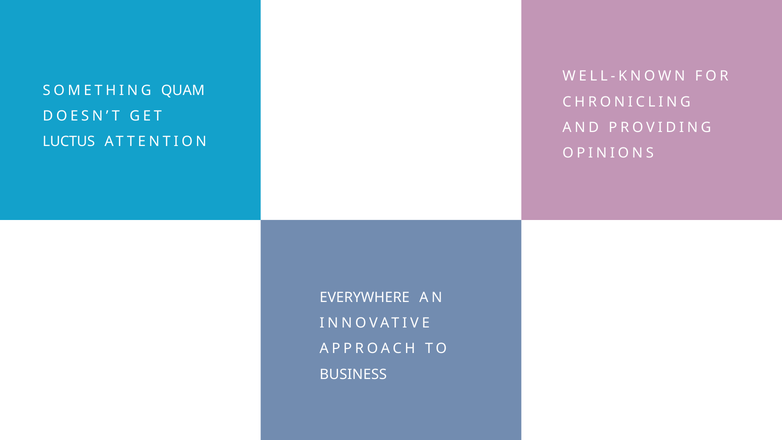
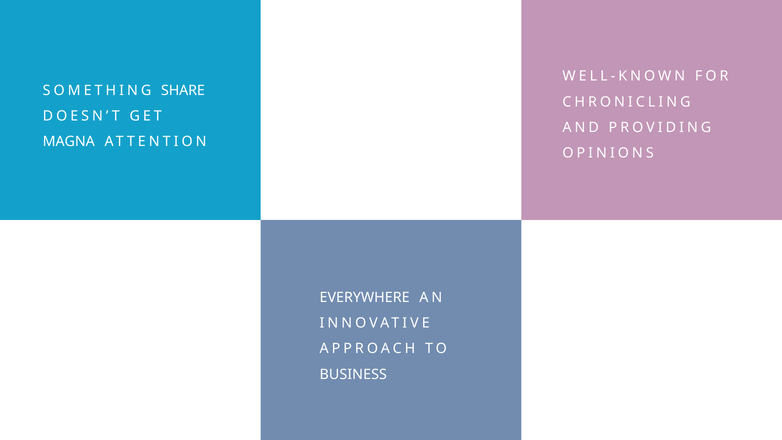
QUAM: QUAM -> SHARE
LUCTUS: LUCTUS -> MAGNA
